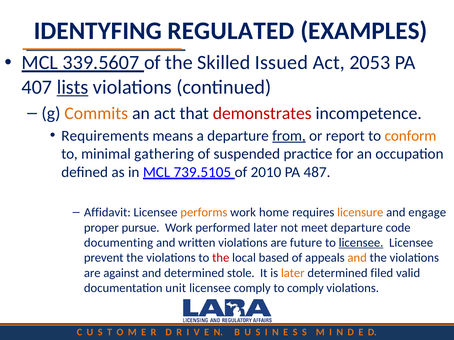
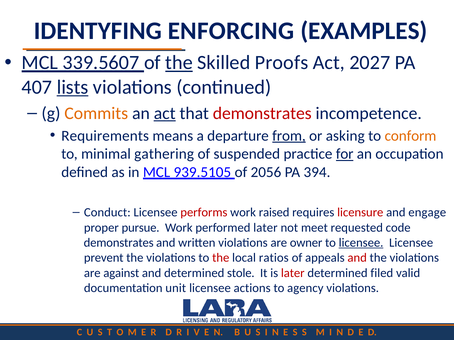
REGULATED: REGULATED -> ENFORCING
the at (179, 63) underline: none -> present
Issued: Issued -> Proofs
2053: 2053 -> 2027
act at (165, 113) underline: none -> present
report: report -> asking
for underline: none -> present
739.5105: 739.5105 -> 939.5105
2010: 2010 -> 2056
487: 487 -> 394
Affidavit: Affidavit -> Conduct
performs colour: orange -> red
home: home -> raised
licensure colour: orange -> red
meet departure: departure -> requested
documenting at (119, 243): documenting -> demonstrates
future: future -> owner
based: based -> ratios
and at (357, 258) colour: orange -> red
later at (293, 273) colour: orange -> red
licensee comply: comply -> actions
to comply: comply -> agency
